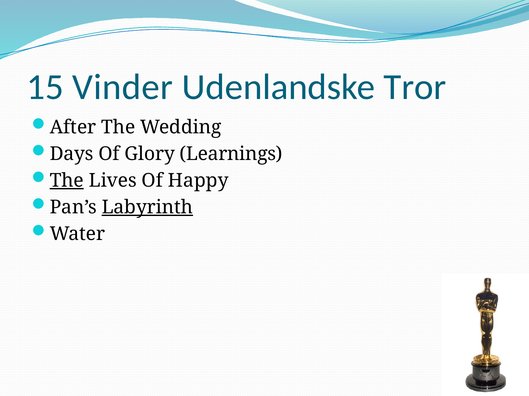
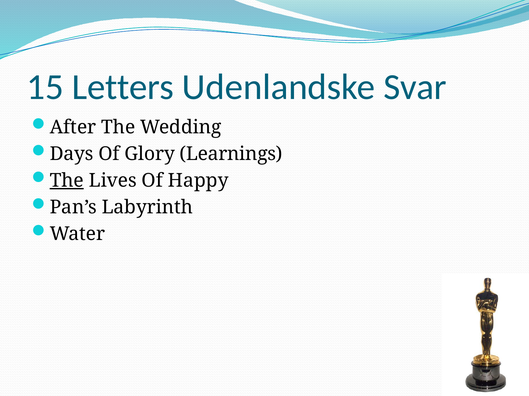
Vinder: Vinder -> Letters
Tror: Tror -> Svar
Labyrinth underline: present -> none
